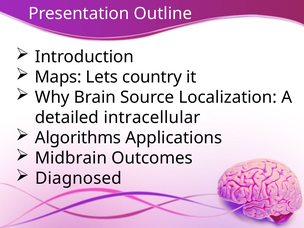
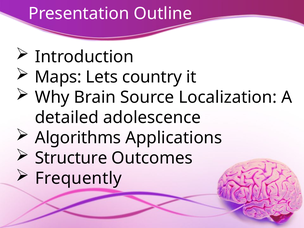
intracellular: intracellular -> adolescence
Midbrain: Midbrain -> Structure
Diagnosed: Diagnosed -> Frequently
